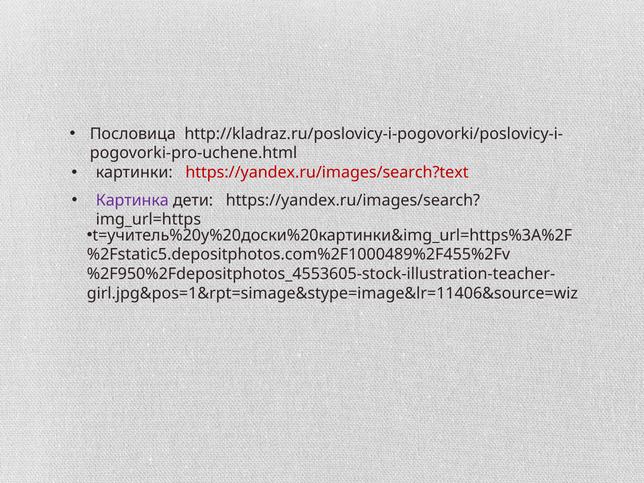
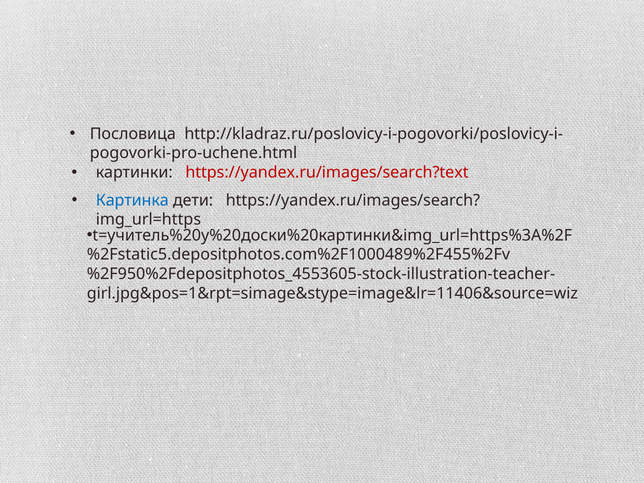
Картинка colour: purple -> blue
